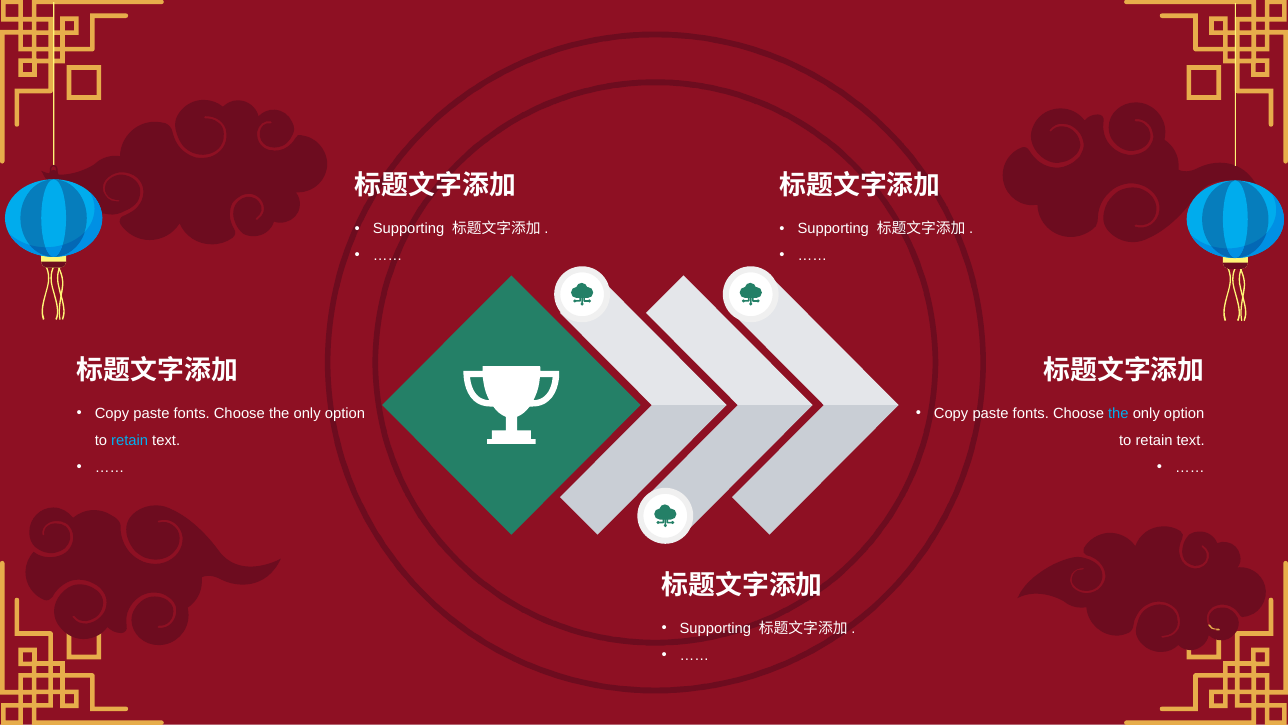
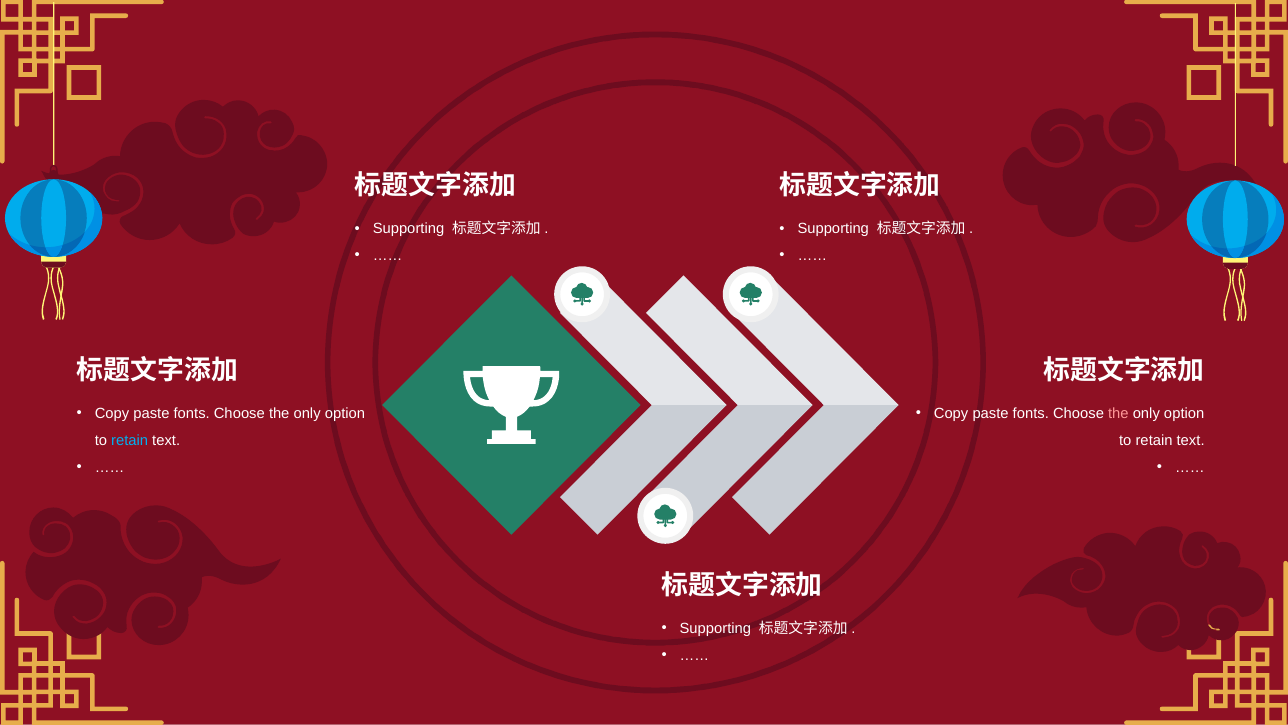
the at (1118, 414) colour: light blue -> pink
